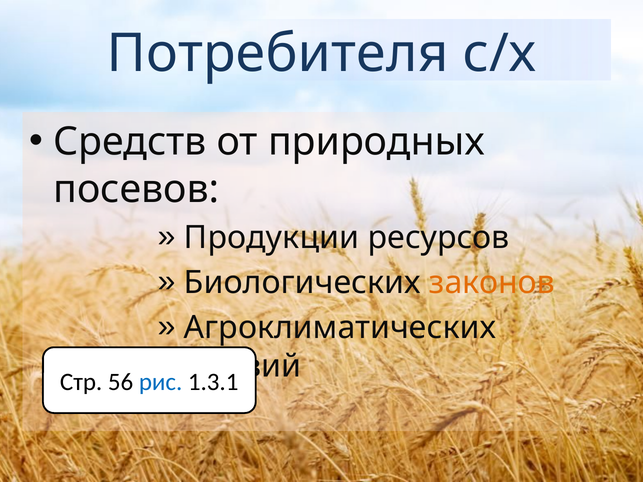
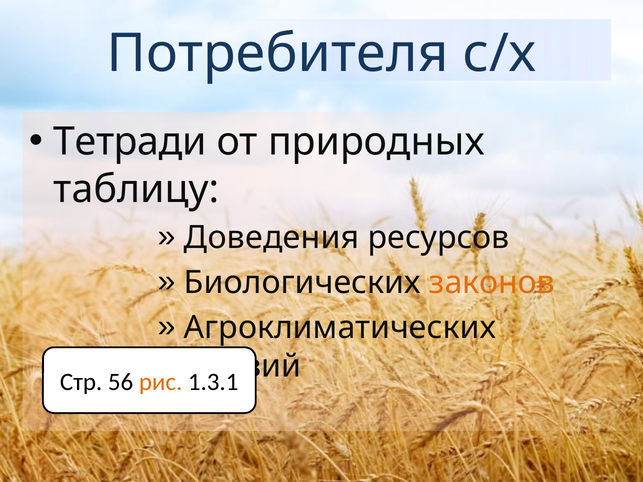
Средств: Средств -> Тетради
посевов: посевов -> таблицу
Продукции: Продукции -> Доведения
рис colour: blue -> orange
